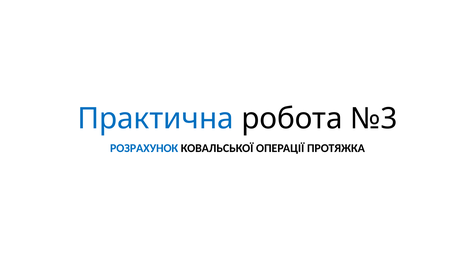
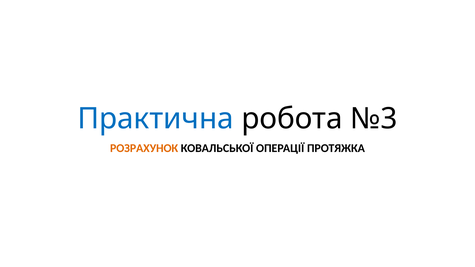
РОЗРАХУНОК colour: blue -> orange
